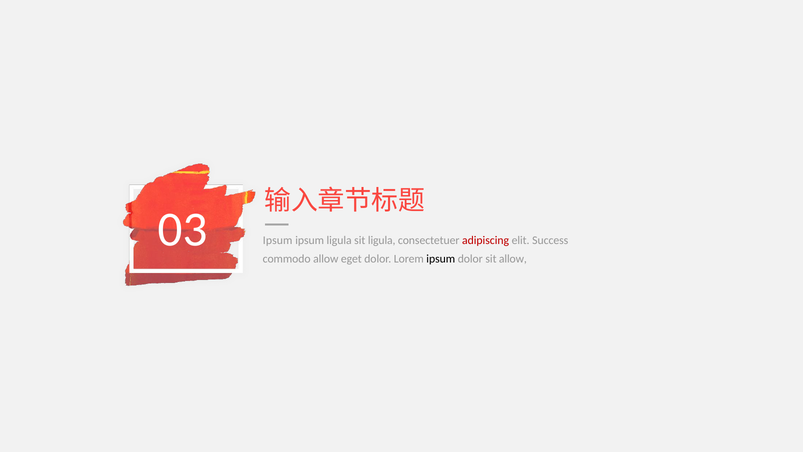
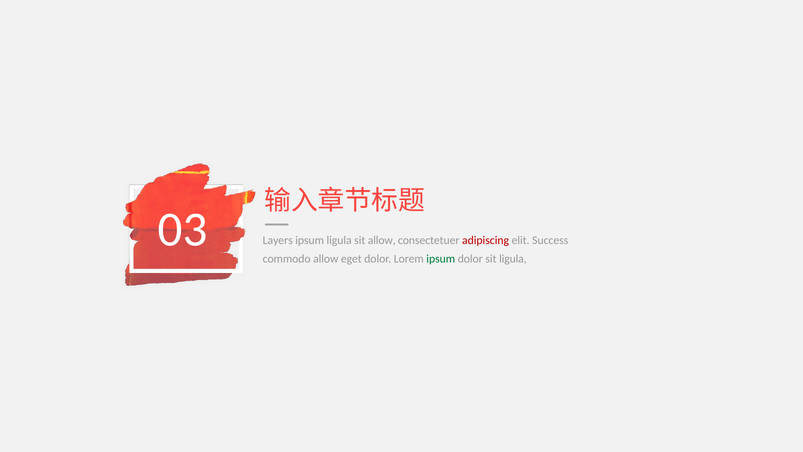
Ipsum at (278, 240): Ipsum -> Layers
sit ligula: ligula -> allow
ipsum at (441, 259) colour: black -> green
sit allow: allow -> ligula
